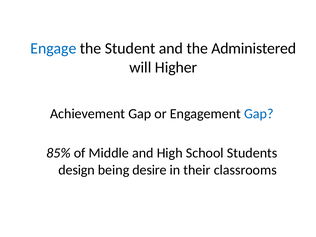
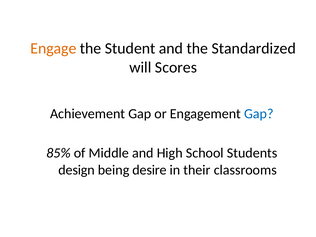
Engage colour: blue -> orange
Administered: Administered -> Standardized
Higher: Higher -> Scores
